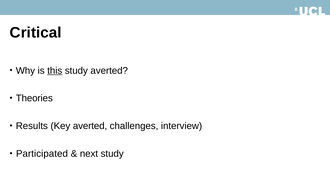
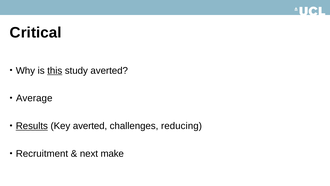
Theories: Theories -> Average
Results underline: none -> present
interview: interview -> reducing
Participated: Participated -> Recruitment
next study: study -> make
